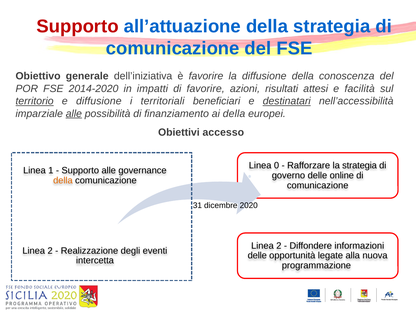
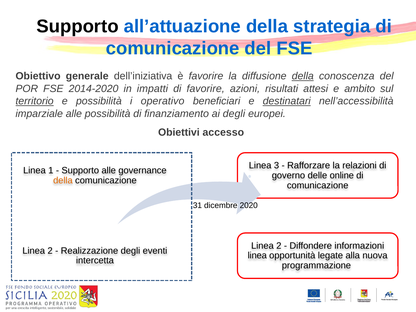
Supporto at (78, 26) colour: red -> black
della at (303, 76) underline: none -> present
facilità: facilità -> ambito
e diffusione: diffusione -> possibilità
territoriali: territoriali -> operativo
alle at (74, 114) underline: present -> none
ai della: della -> degli
0: 0 -> 3
la strategia: strategia -> relazioni
delle at (257, 256): delle -> linea
